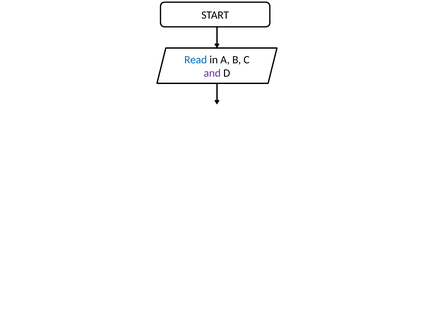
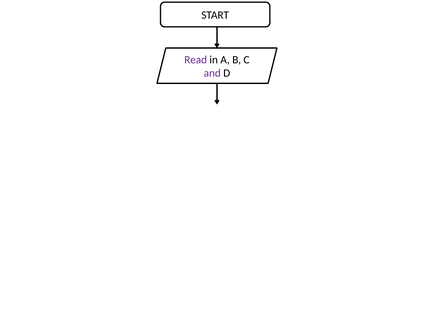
Read colour: blue -> purple
